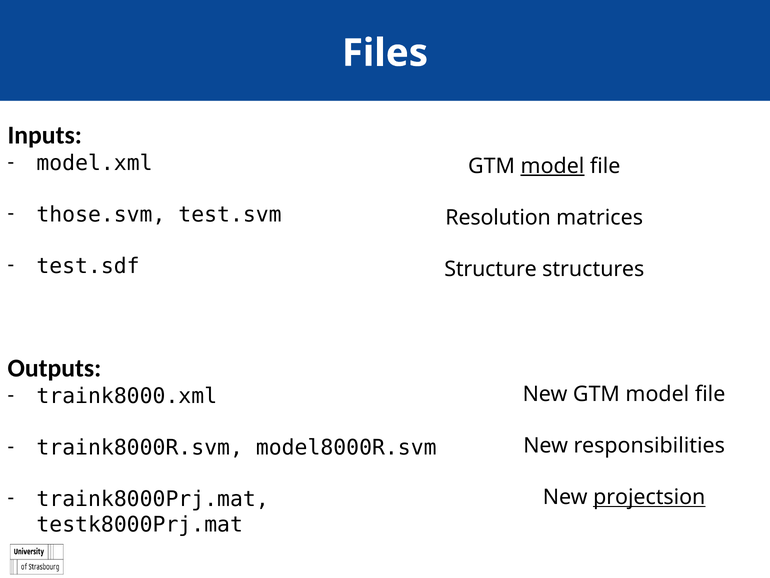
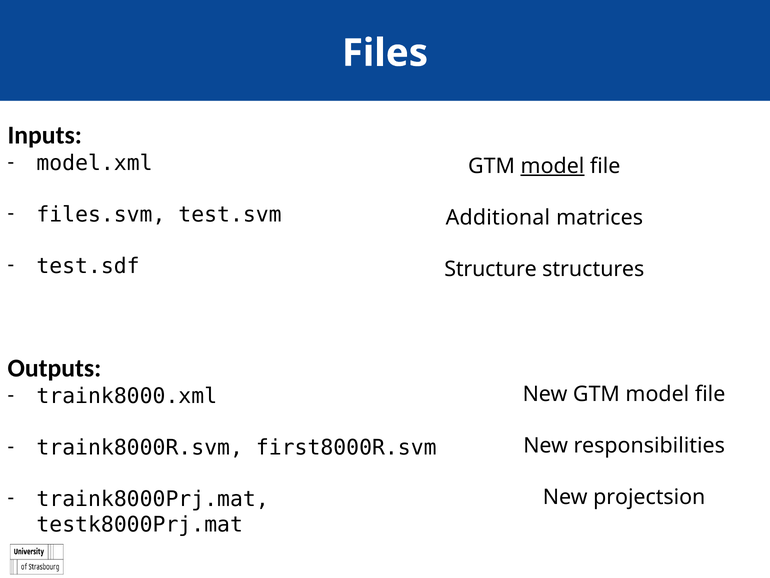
those.svm: those.svm -> files.svm
Resolution: Resolution -> Additional
model8000R.svm: model8000R.svm -> first8000R.svm
projectsion underline: present -> none
